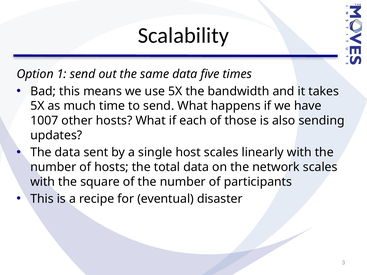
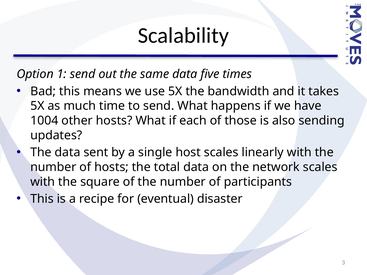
1007: 1007 -> 1004
